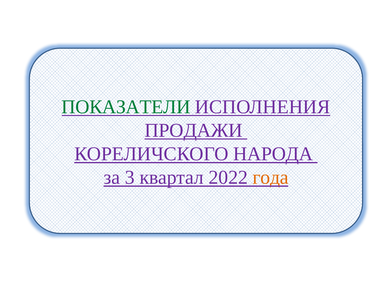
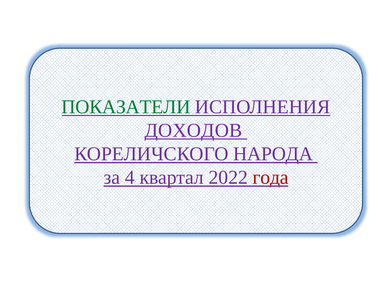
ПРОДАЖИ: ПРОДАЖИ -> ДОХОДОВ
3: 3 -> 4
года colour: orange -> red
